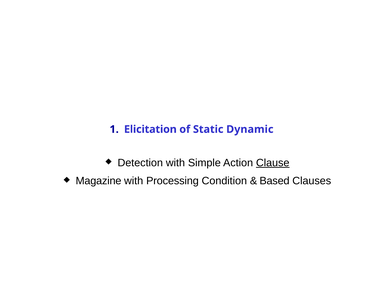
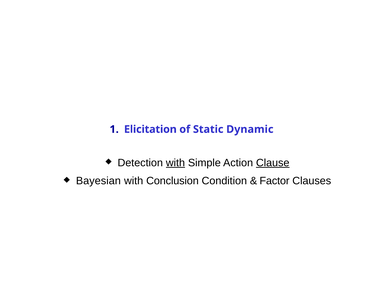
with at (175, 163) underline: none -> present
Magazine: Magazine -> Bayesian
Processing: Processing -> Conclusion
Based: Based -> Factor
